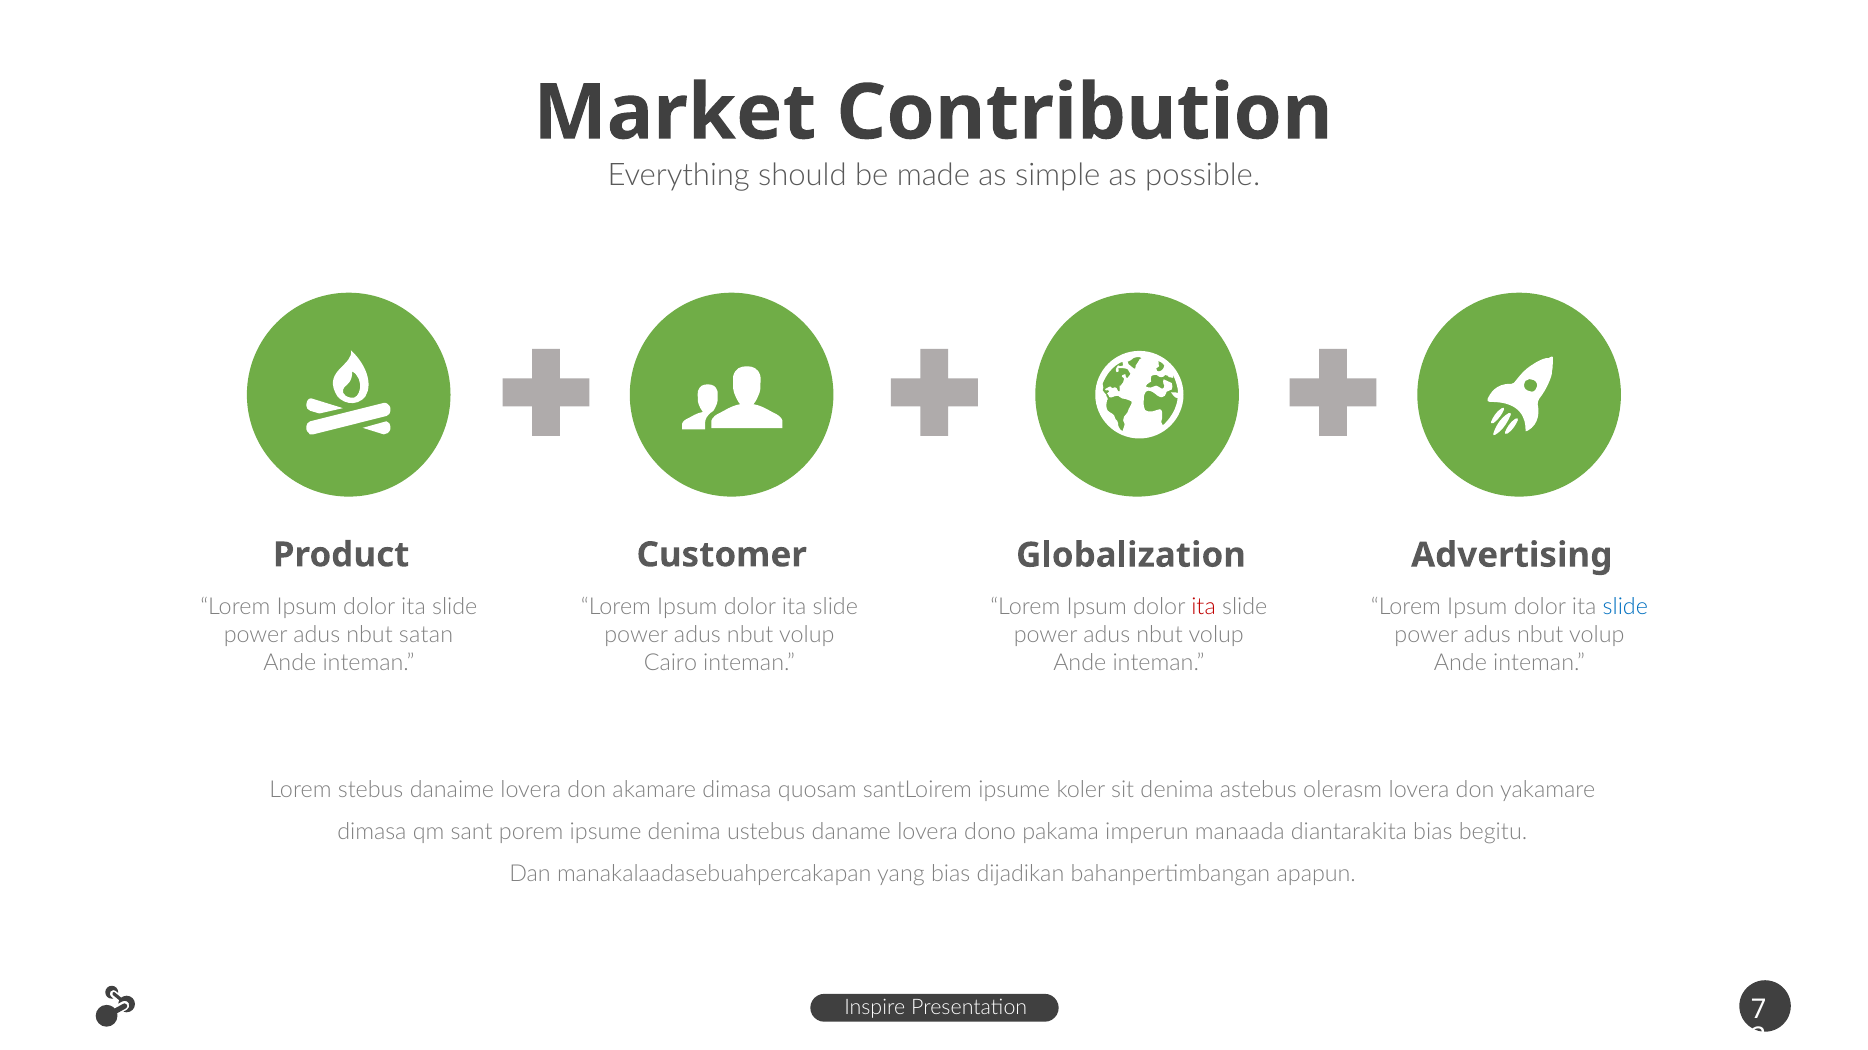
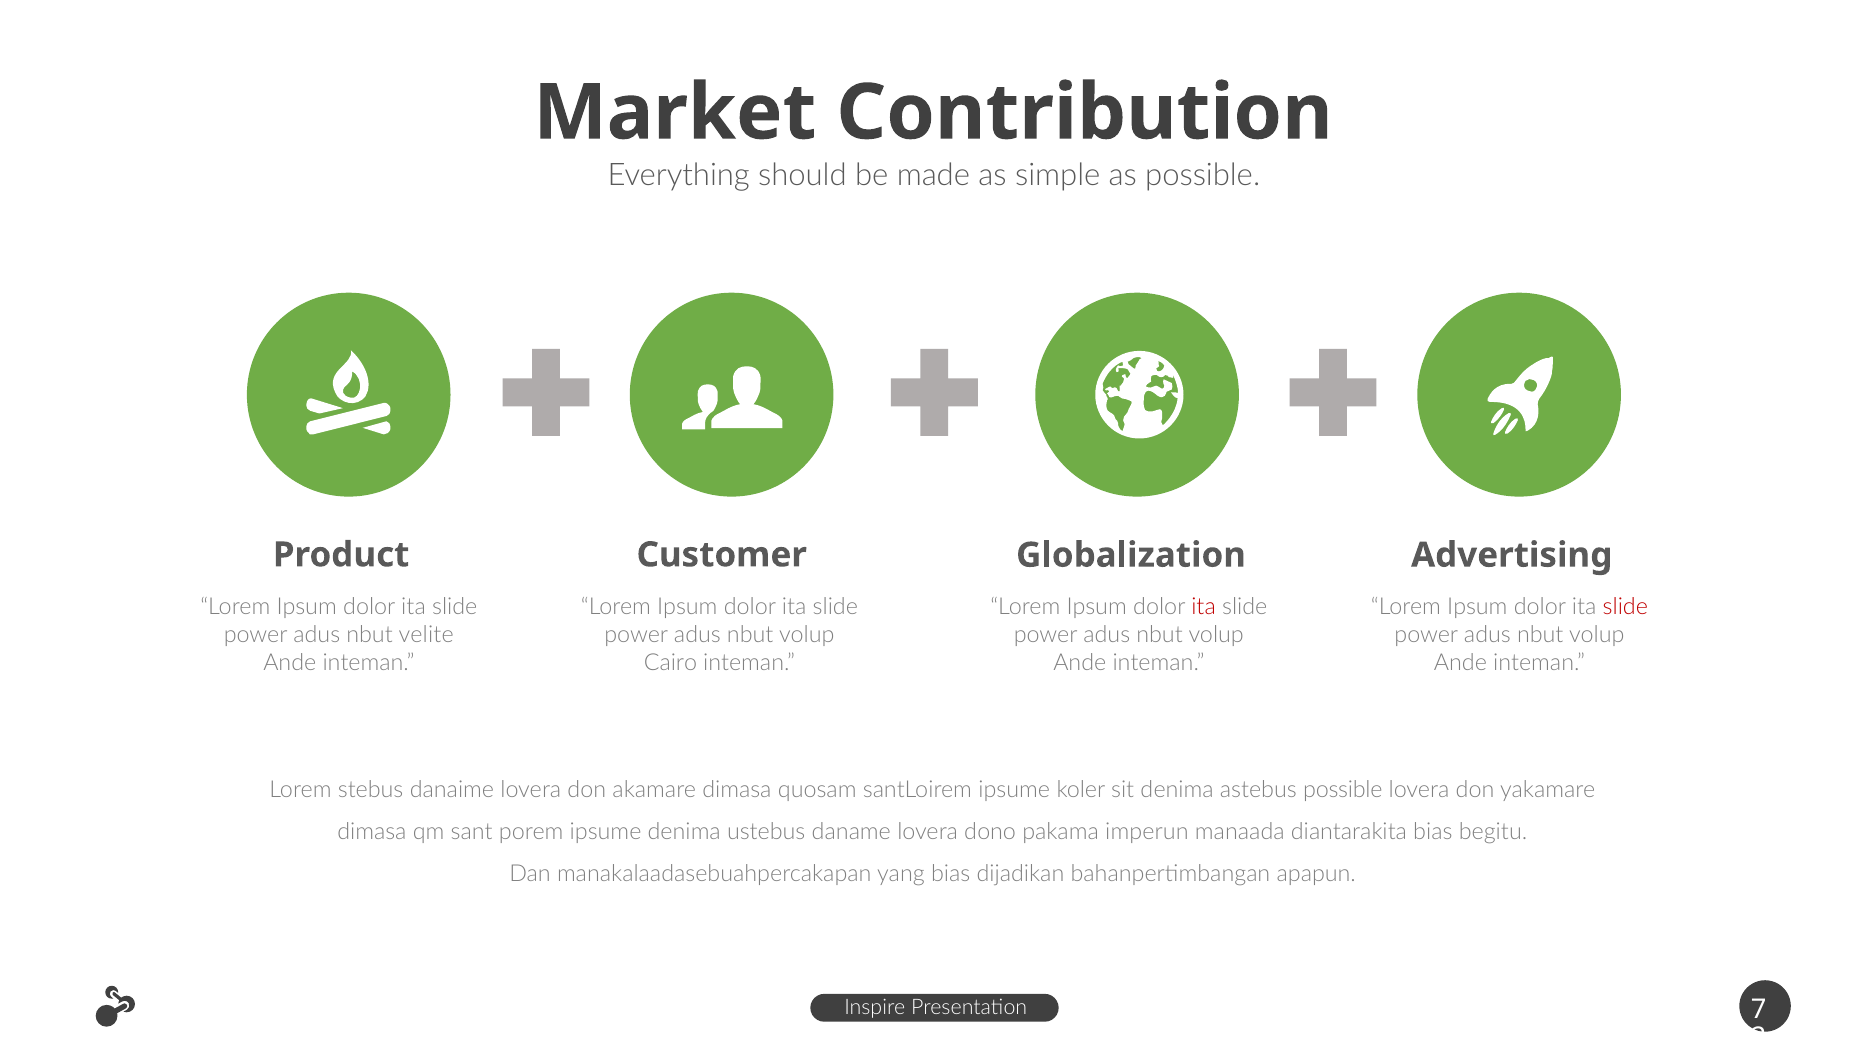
slide at (1625, 608) colour: blue -> red
satan: satan -> velite
astebus olerasm: olerasm -> possible
